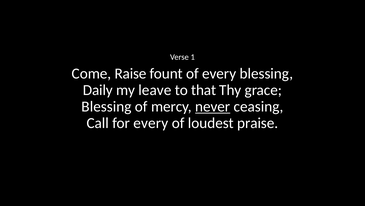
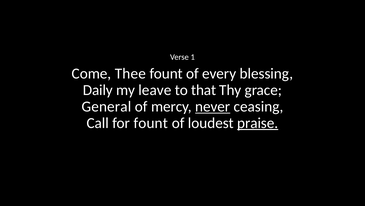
Raise: Raise -> Thee
Blessing at (106, 106): Blessing -> General
for every: every -> fount
praise underline: none -> present
